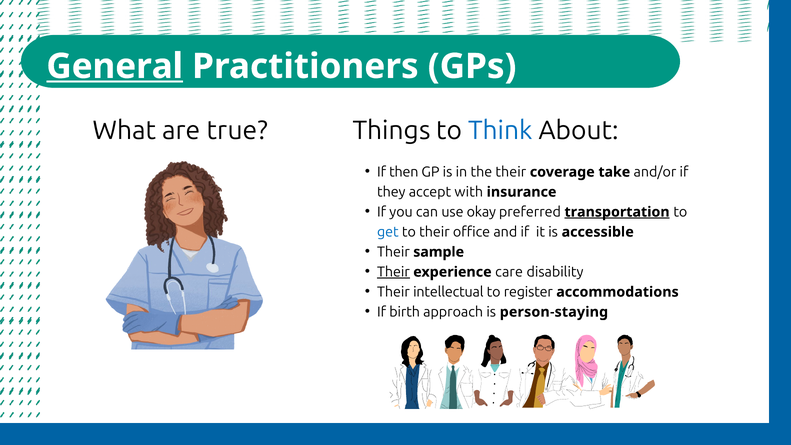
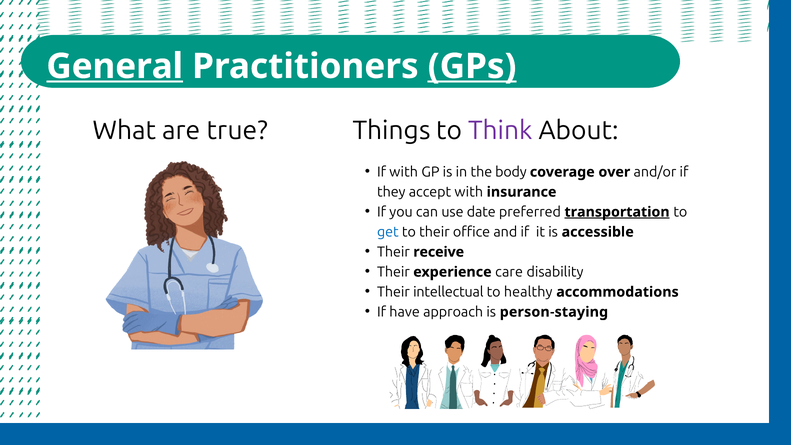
GPs underline: none -> present
Think colour: blue -> purple
If then: then -> with
the their: their -> body
take: take -> over
okay: okay -> date
sample: sample -> receive
Their at (393, 272) underline: present -> none
register: register -> healthy
birth: birth -> have
